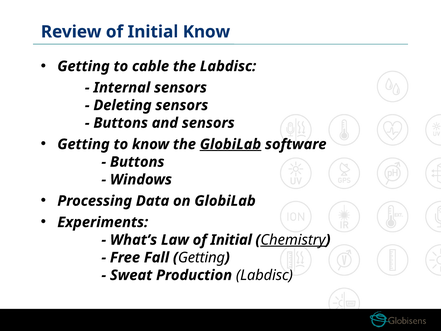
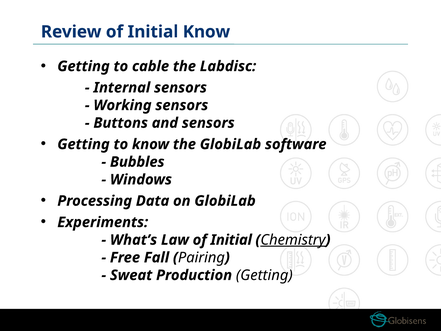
Deleting: Deleting -> Working
GlobiLab at (231, 144) underline: present -> none
Buttons at (137, 162): Buttons -> Bubbles
Getting at (201, 257): Getting -> Pairing
Production Labdisc: Labdisc -> Getting
